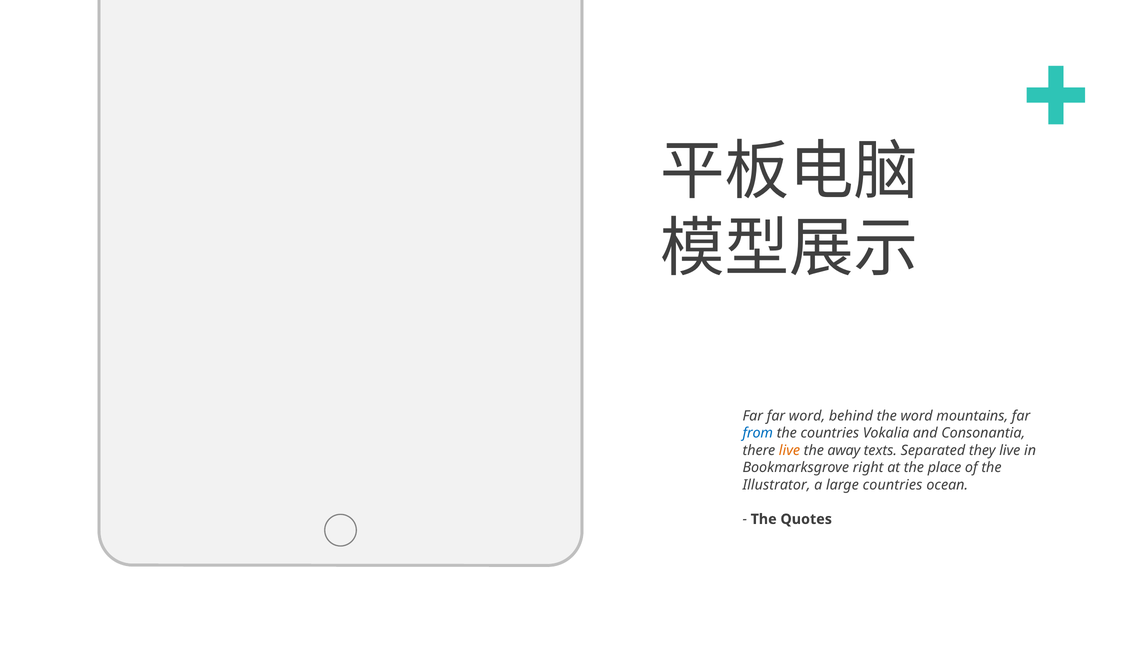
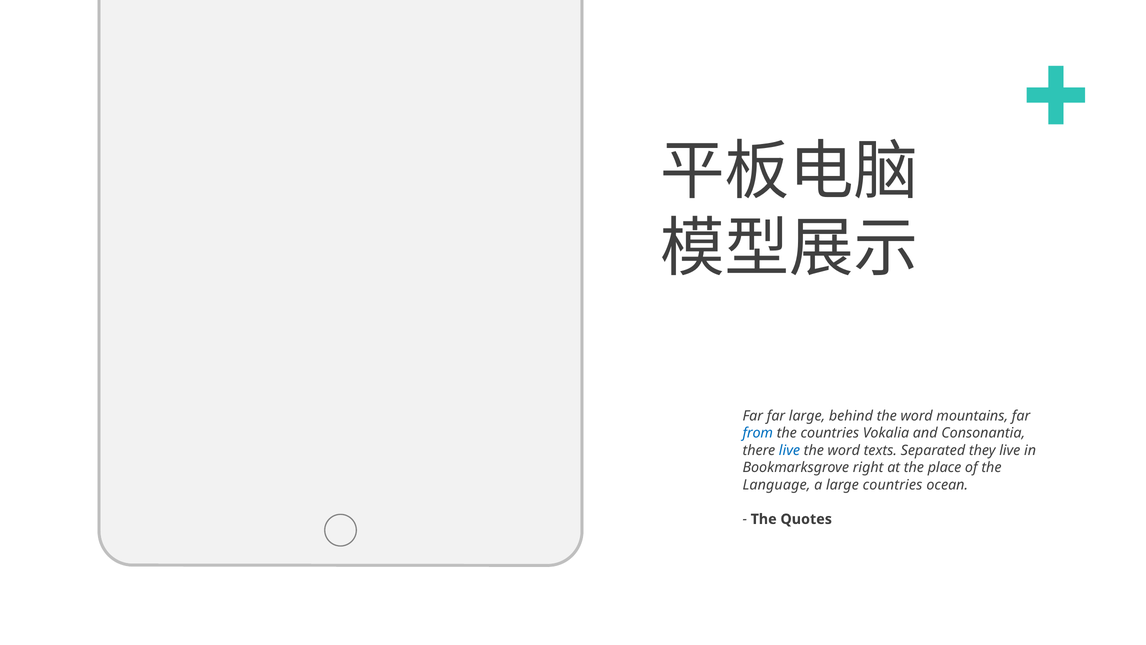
far word: word -> large
live at (789, 450) colour: orange -> blue
away at (844, 450): away -> word
Illustrator: Illustrator -> Language
